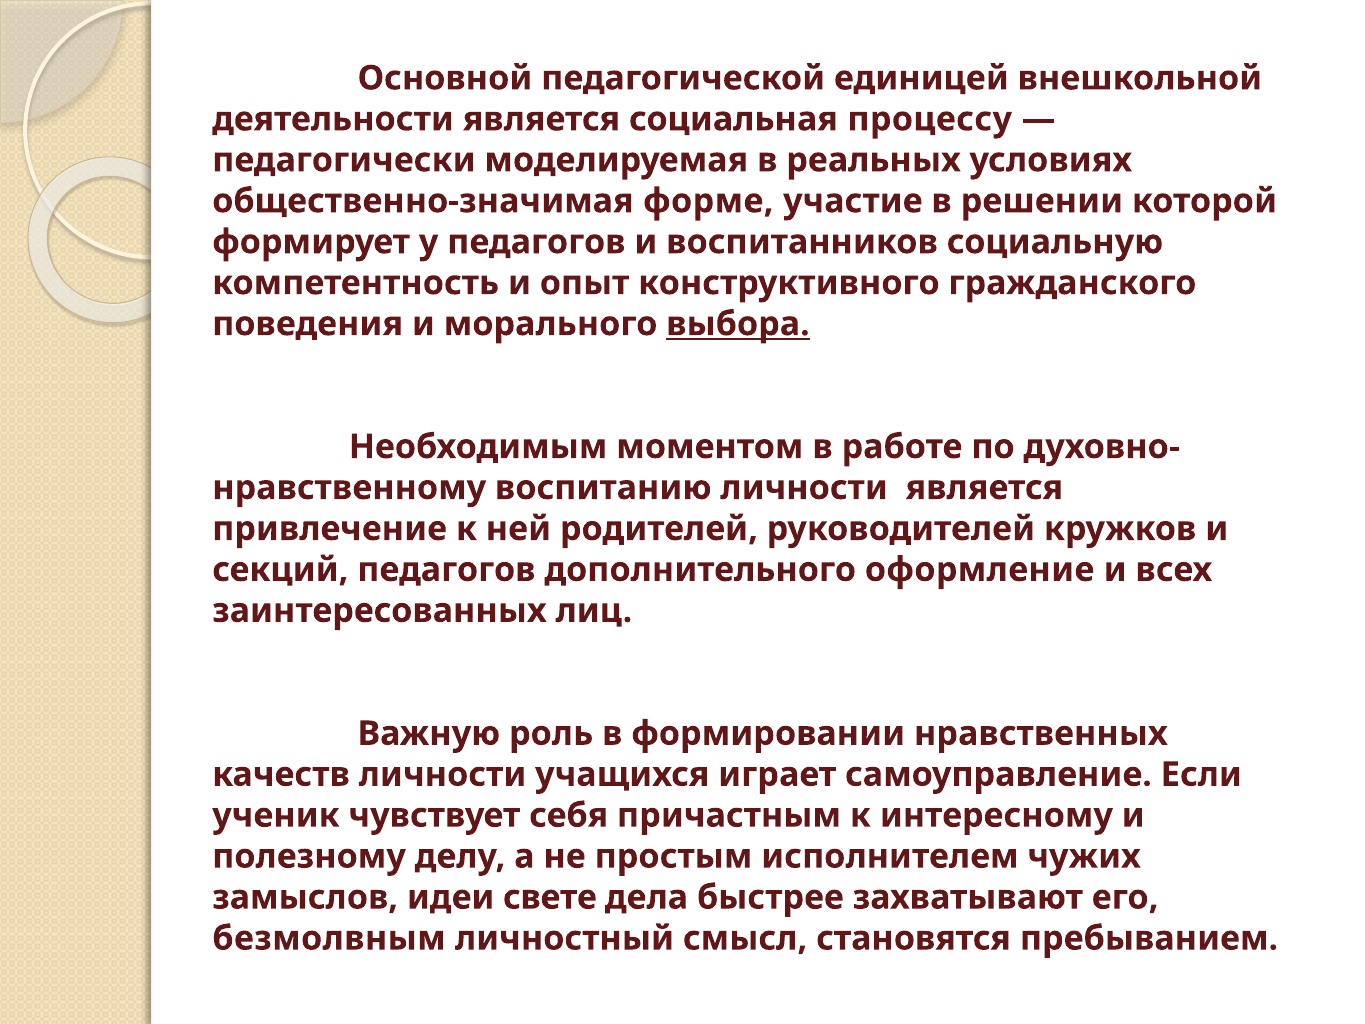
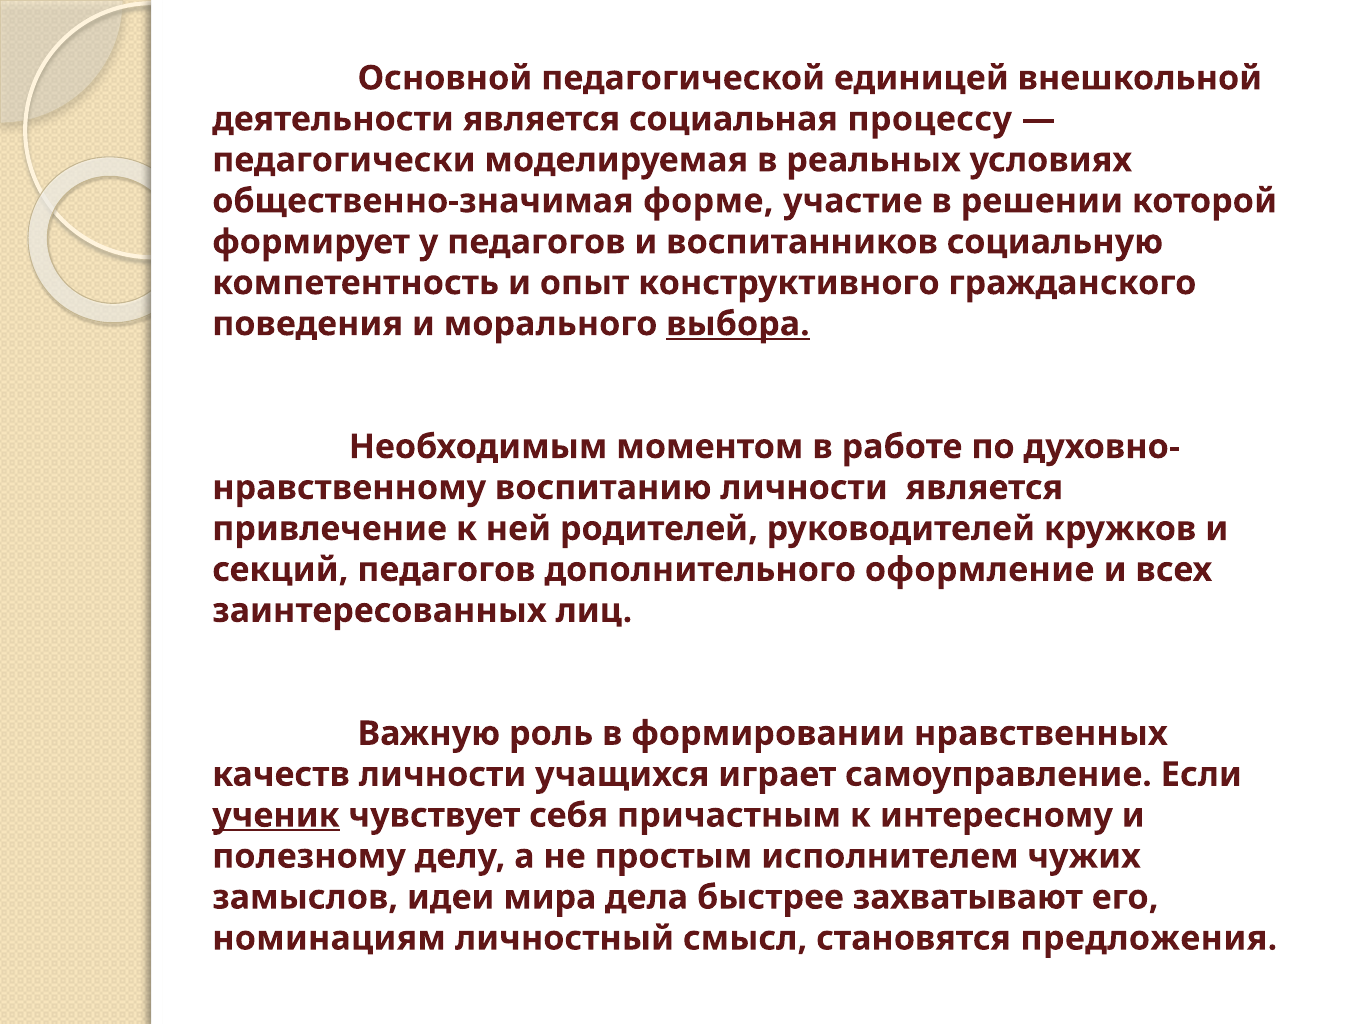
ученик underline: none -> present
свете: свете -> мира
безмолвным: безмолвным -> номинациям
пребыванием: пребыванием -> предложения
